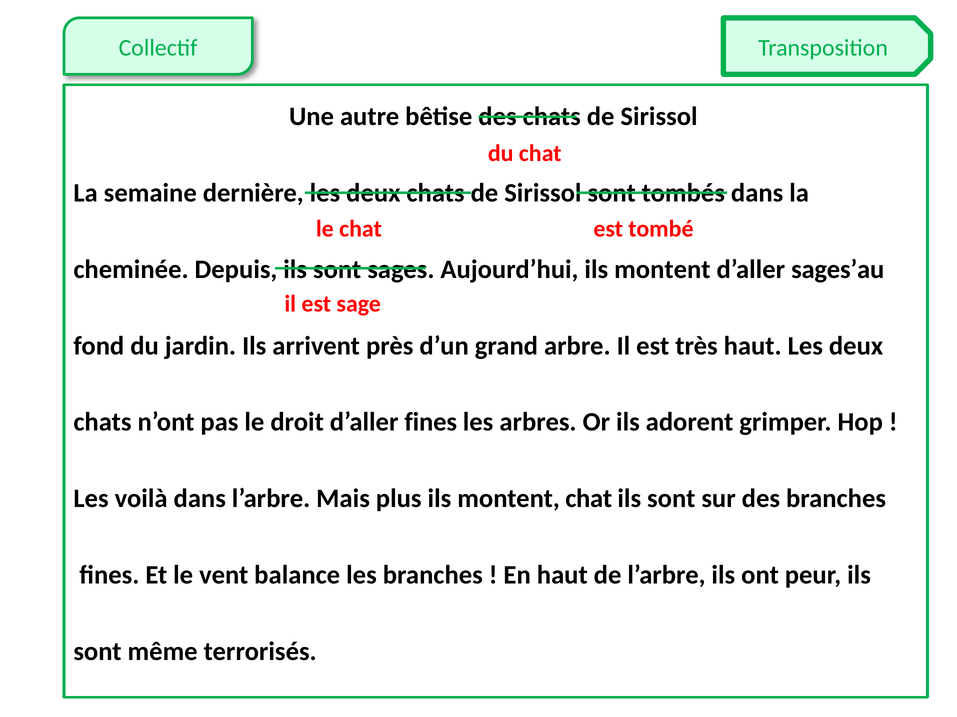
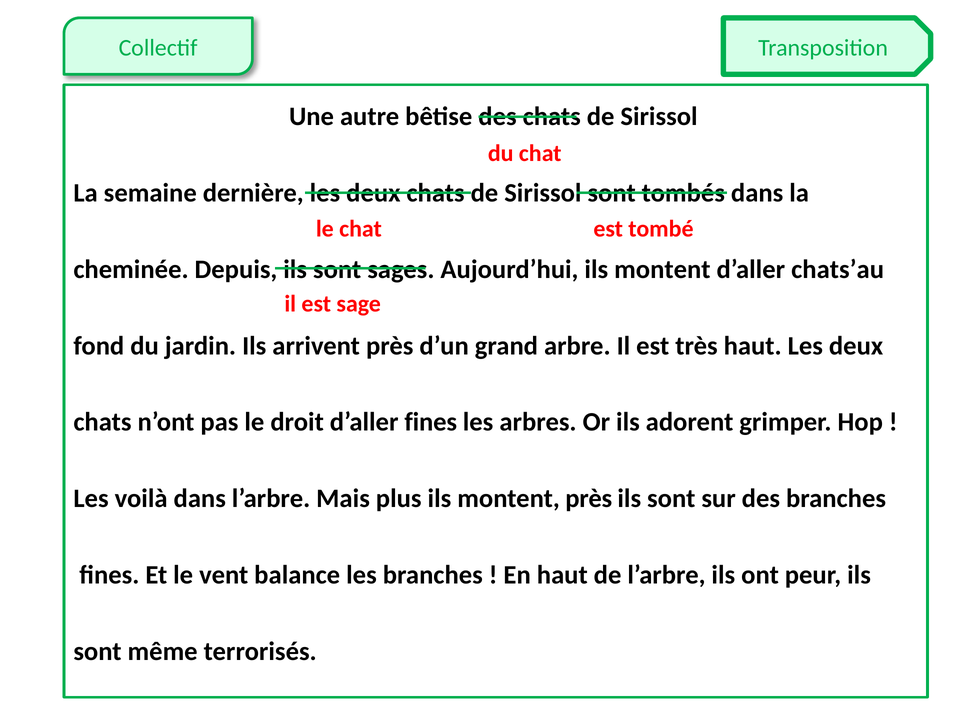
sages’au: sages’au -> chats’au
montent chat: chat -> près
